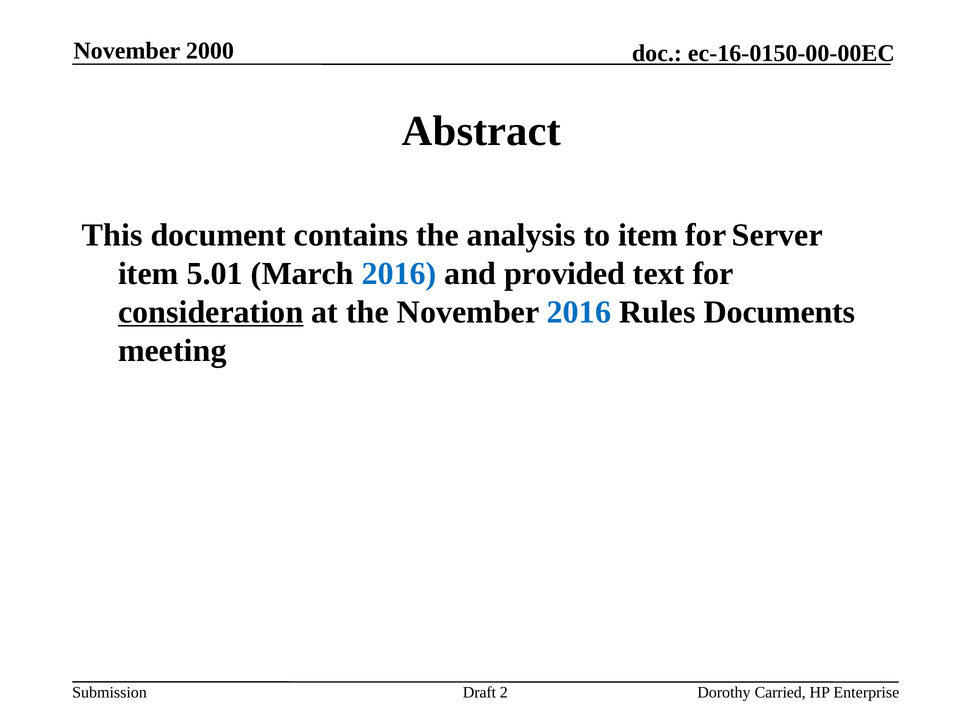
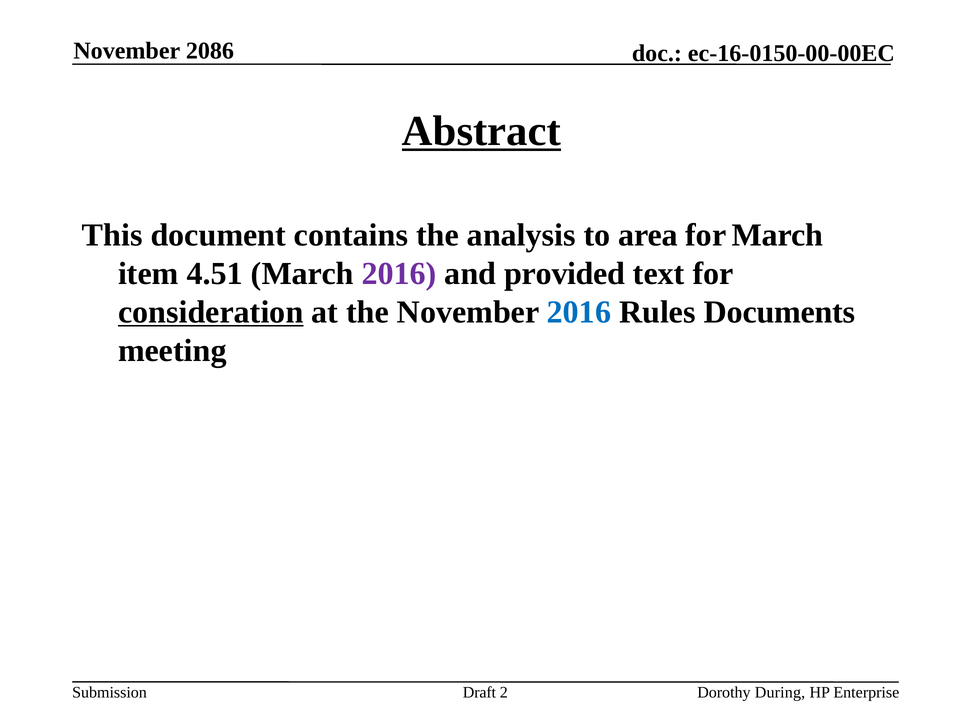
2000: 2000 -> 2086
Abstract underline: none -> present
to item: item -> area
for Server: Server -> March
5.01: 5.01 -> 4.51
2016 at (399, 274) colour: blue -> purple
Carried: Carried -> During
